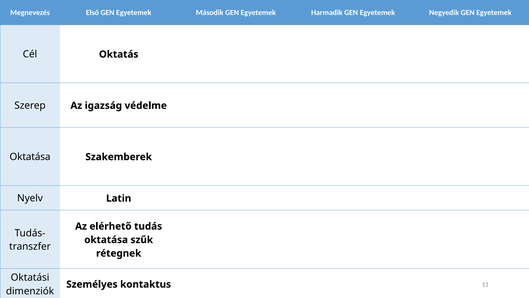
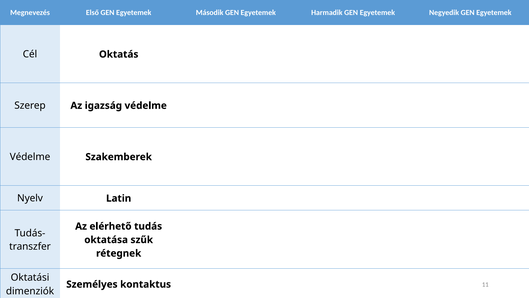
Oktatása at (30, 157): Oktatása -> Védelme
